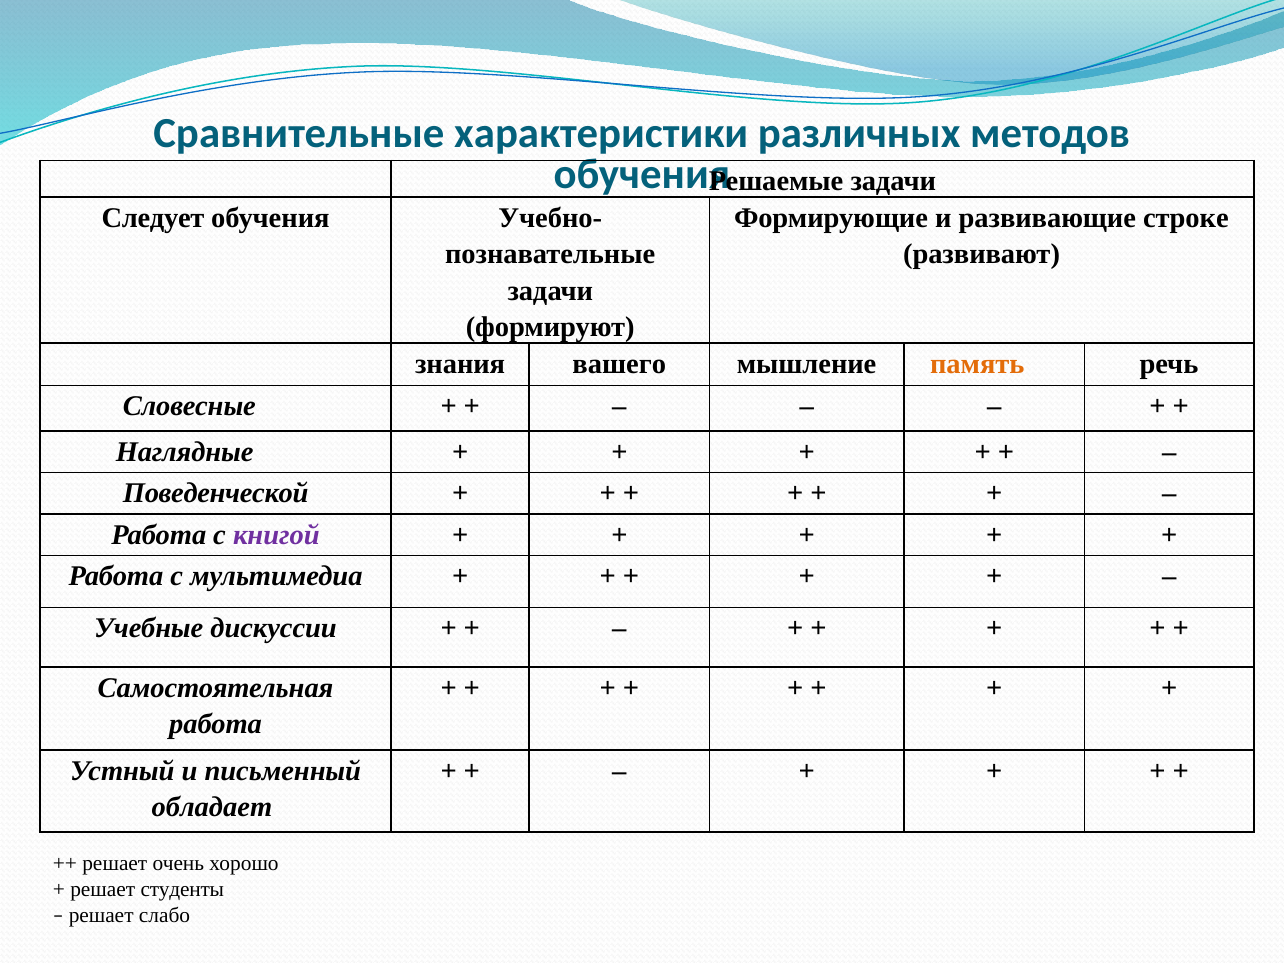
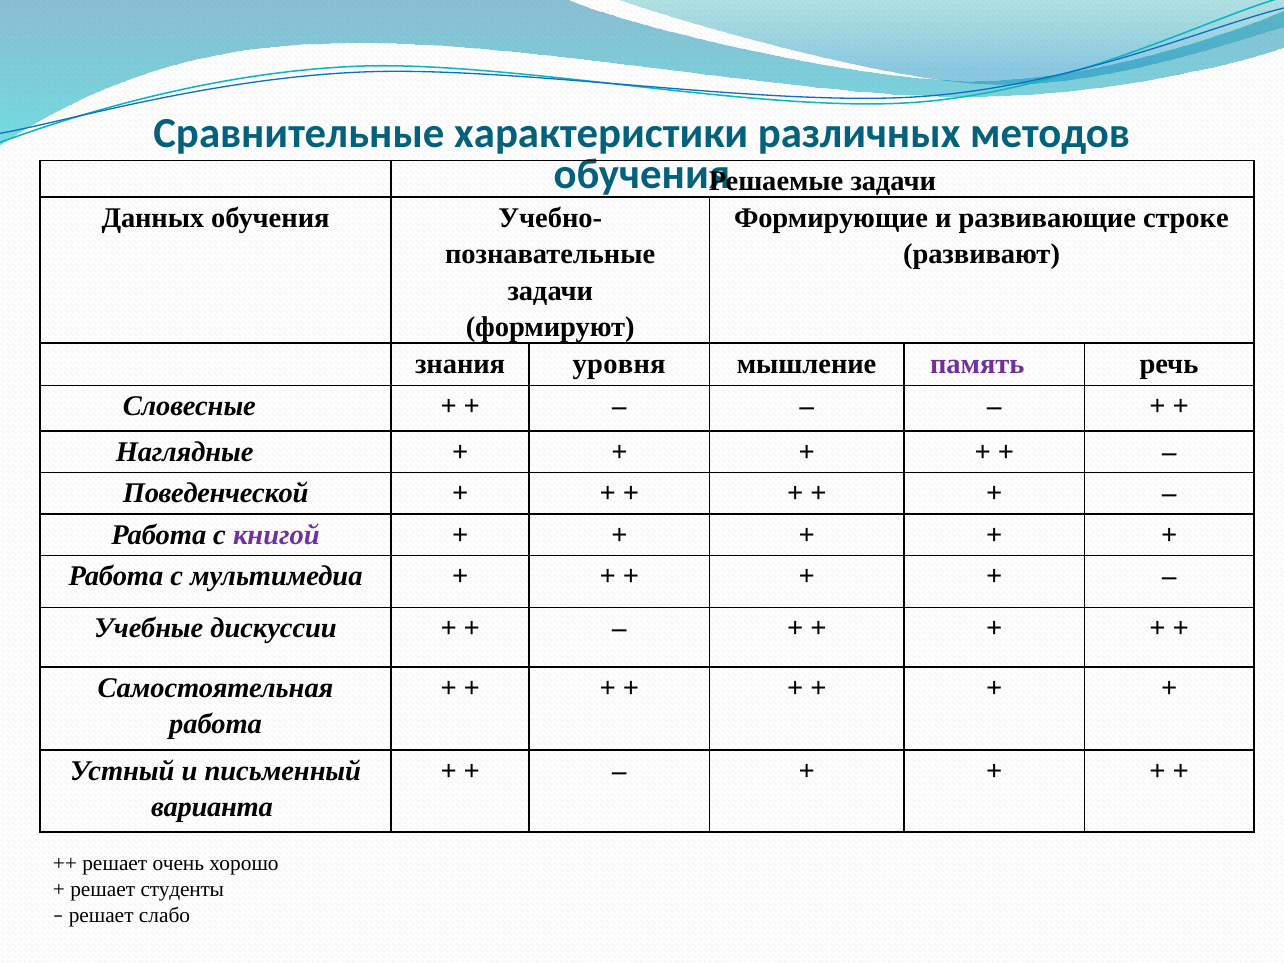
Следует: Следует -> Данных
вашего: вашего -> уровня
память colour: orange -> purple
обладает: обладает -> варианта
